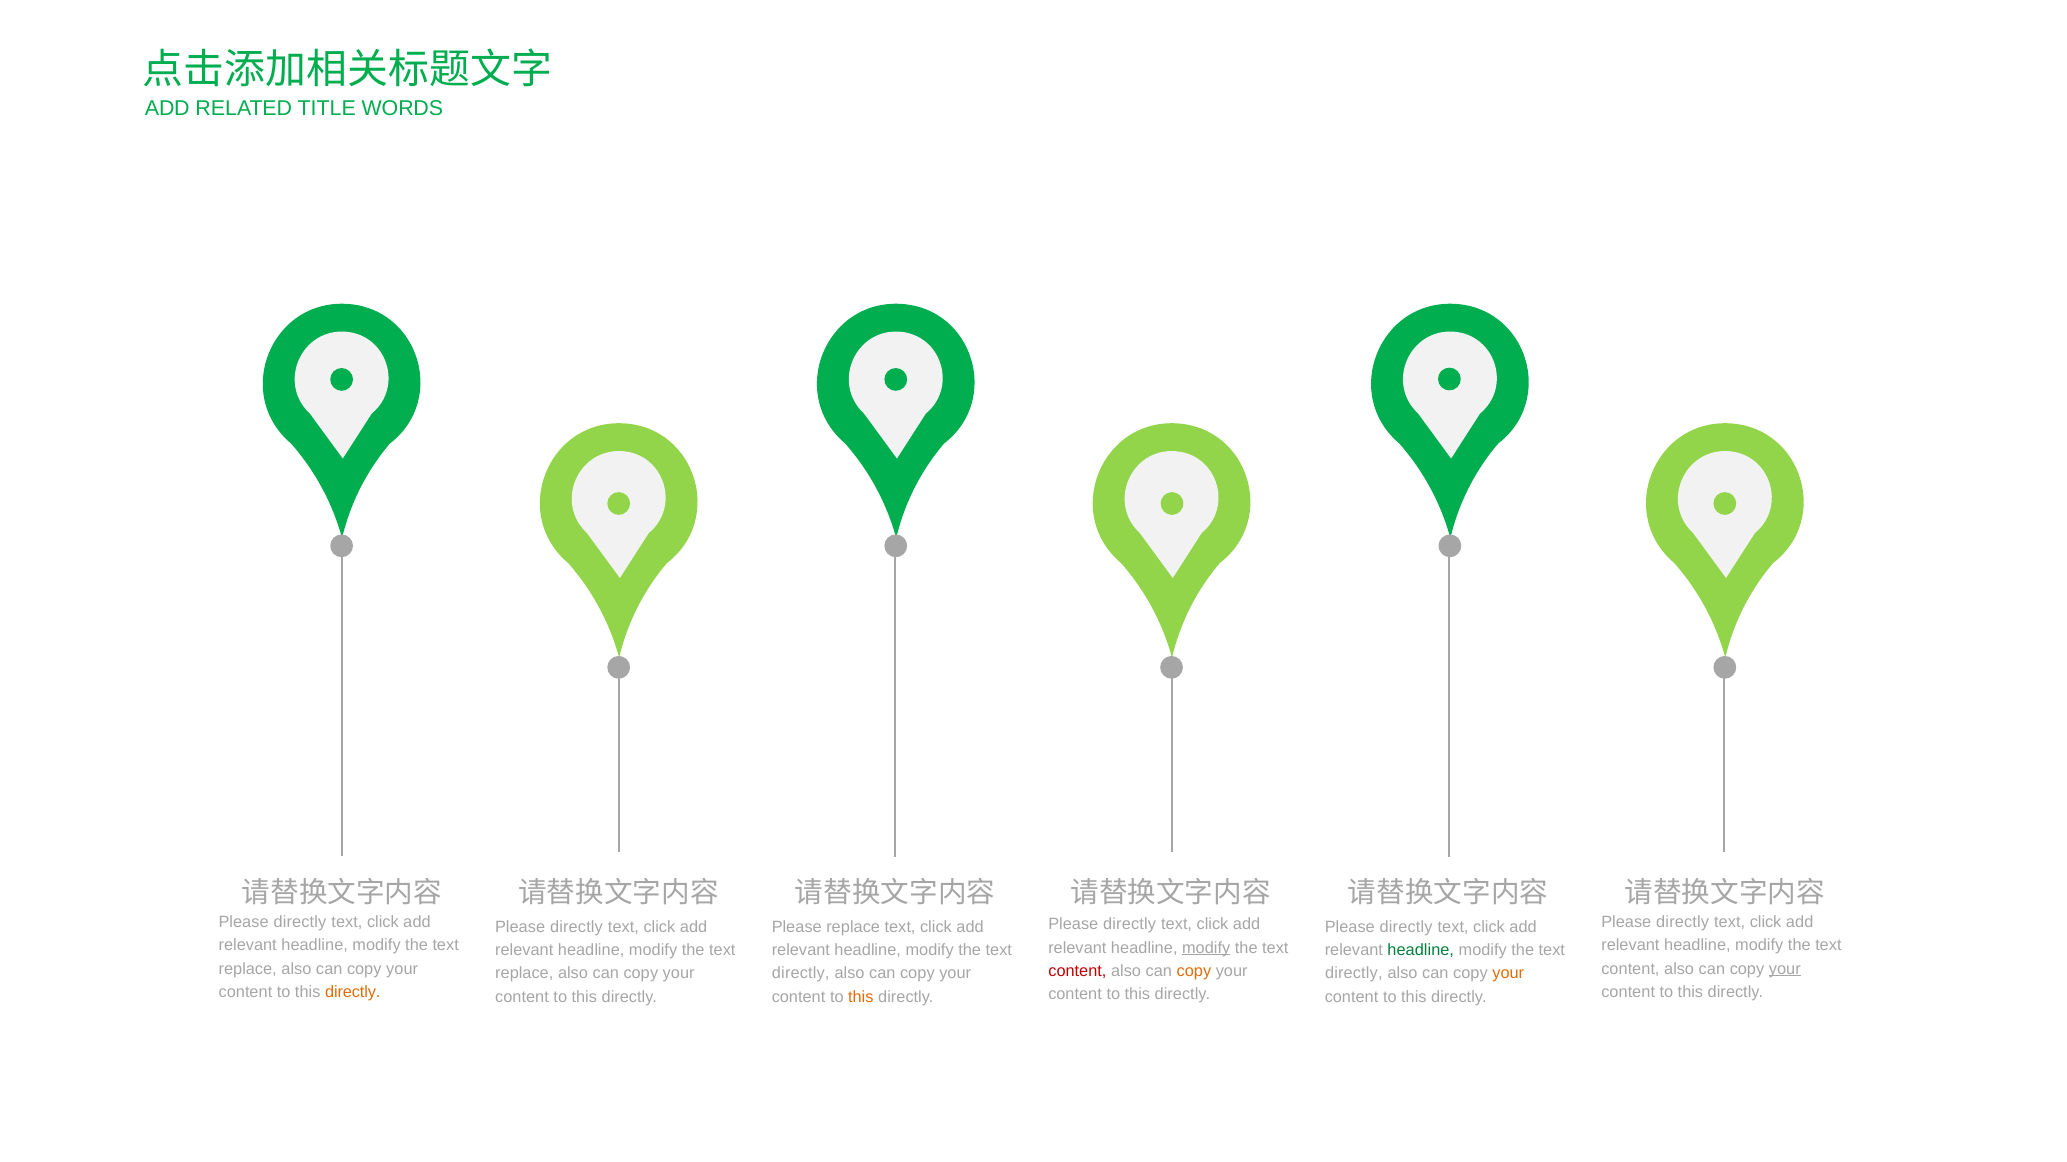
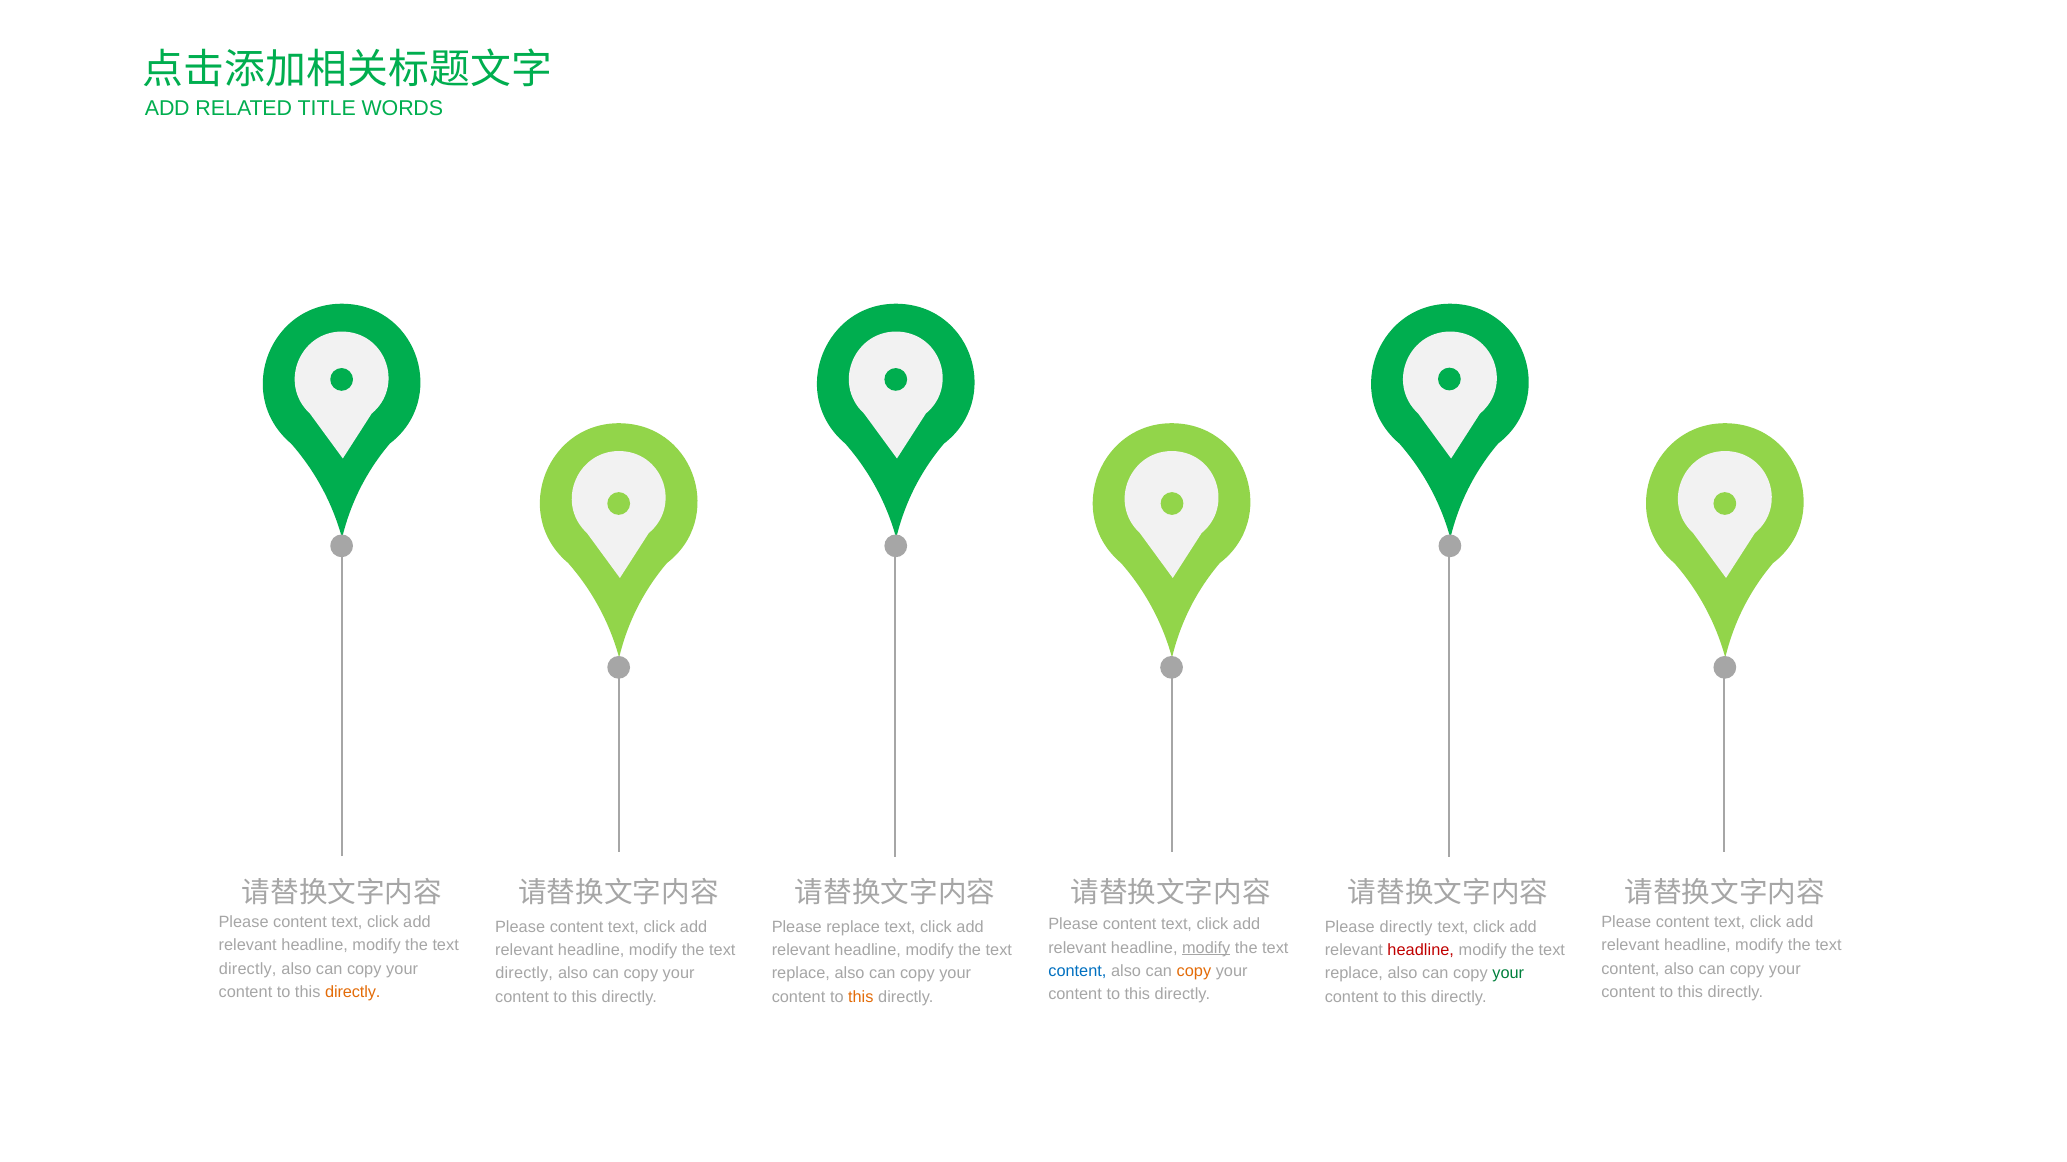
directly at (300, 923): directly -> content
directly at (1683, 923): directly -> content
directly at (1130, 925): directly -> content
directly at (576, 927): directly -> content
headline at (1421, 951) colour: green -> red
replace at (248, 969): replace -> directly
your at (1785, 969) underline: present -> none
content at (1077, 972) colour: red -> blue
replace at (524, 974): replace -> directly
directly at (801, 974): directly -> replace
directly at (1354, 974): directly -> replace
your at (1508, 974) colour: orange -> green
